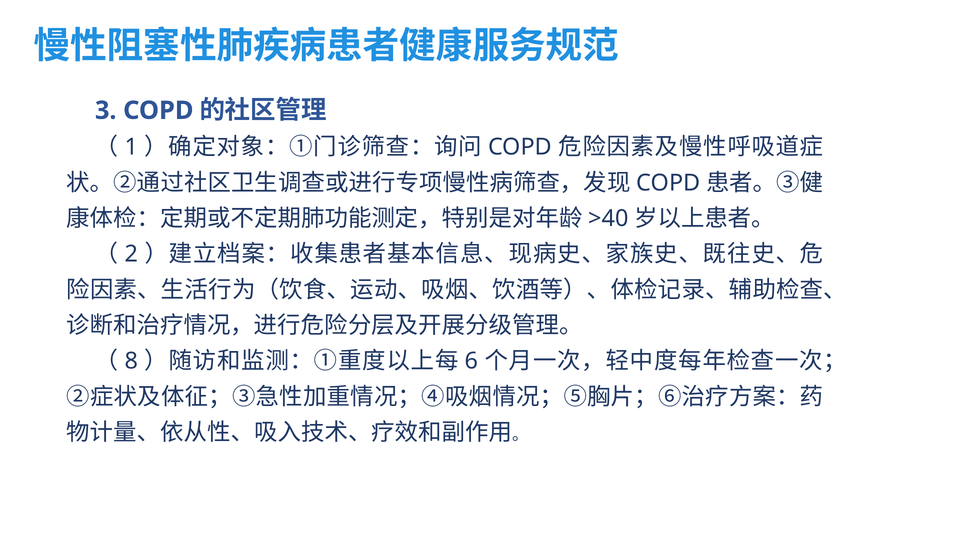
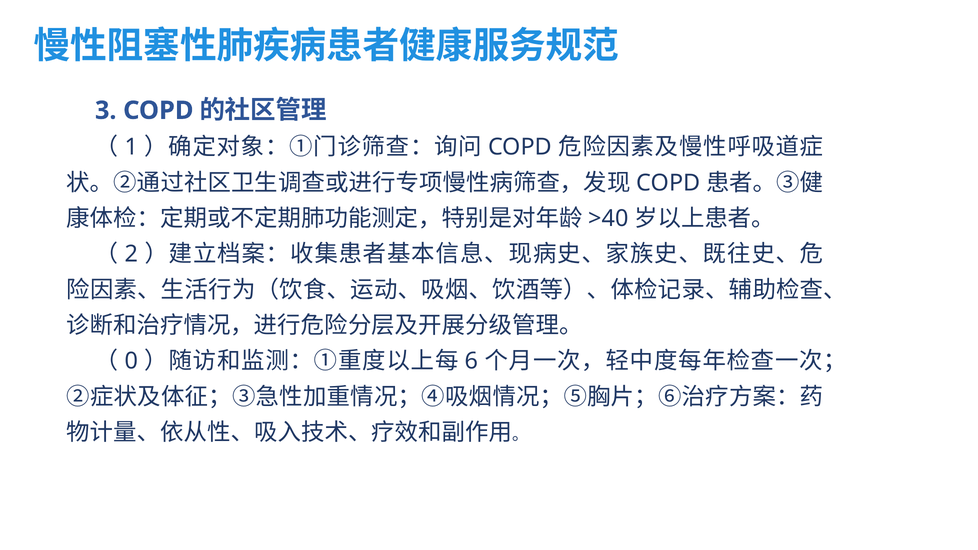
8: 8 -> 0
